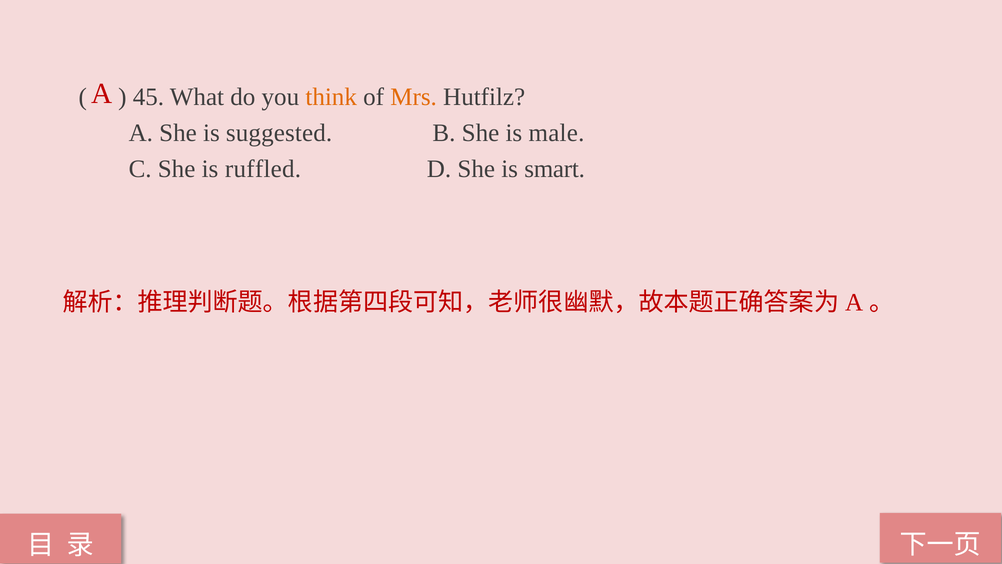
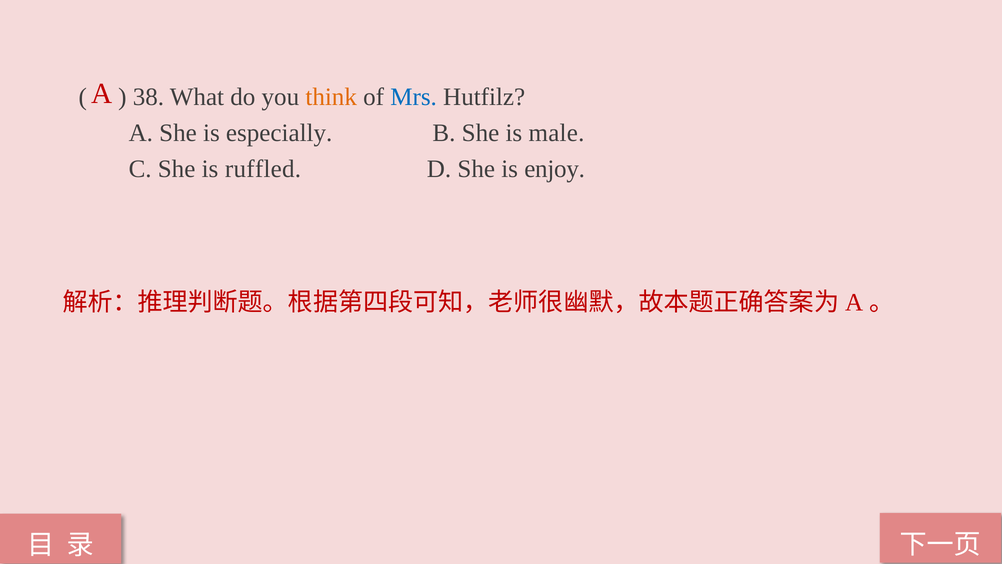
45: 45 -> 38
Mrs colour: orange -> blue
suggested: suggested -> especially
smart: smart -> enjoy
